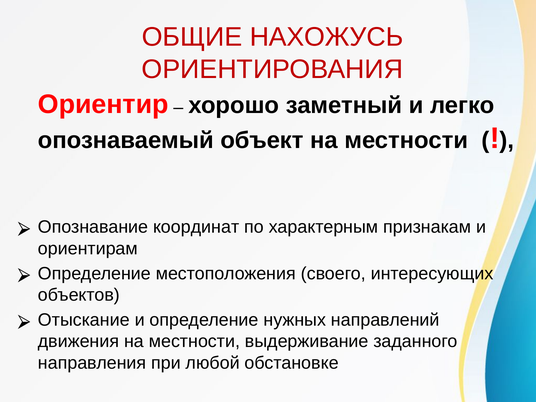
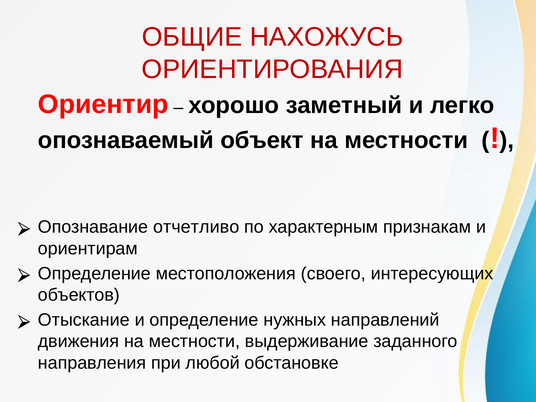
координат: координат -> отчетливо
